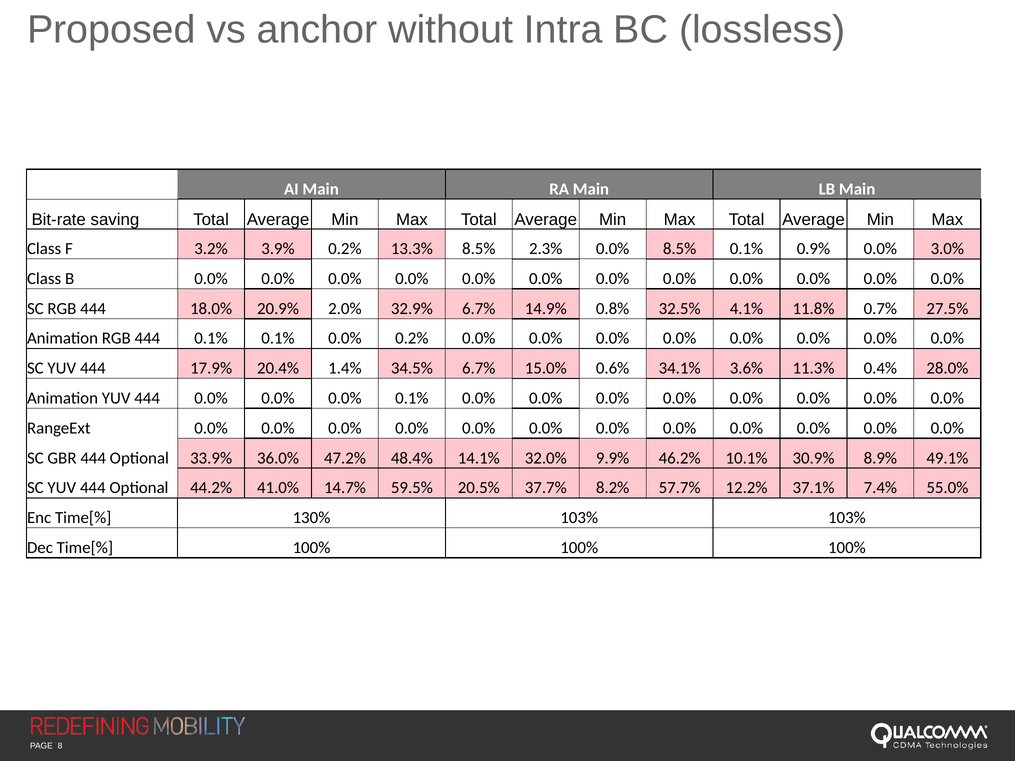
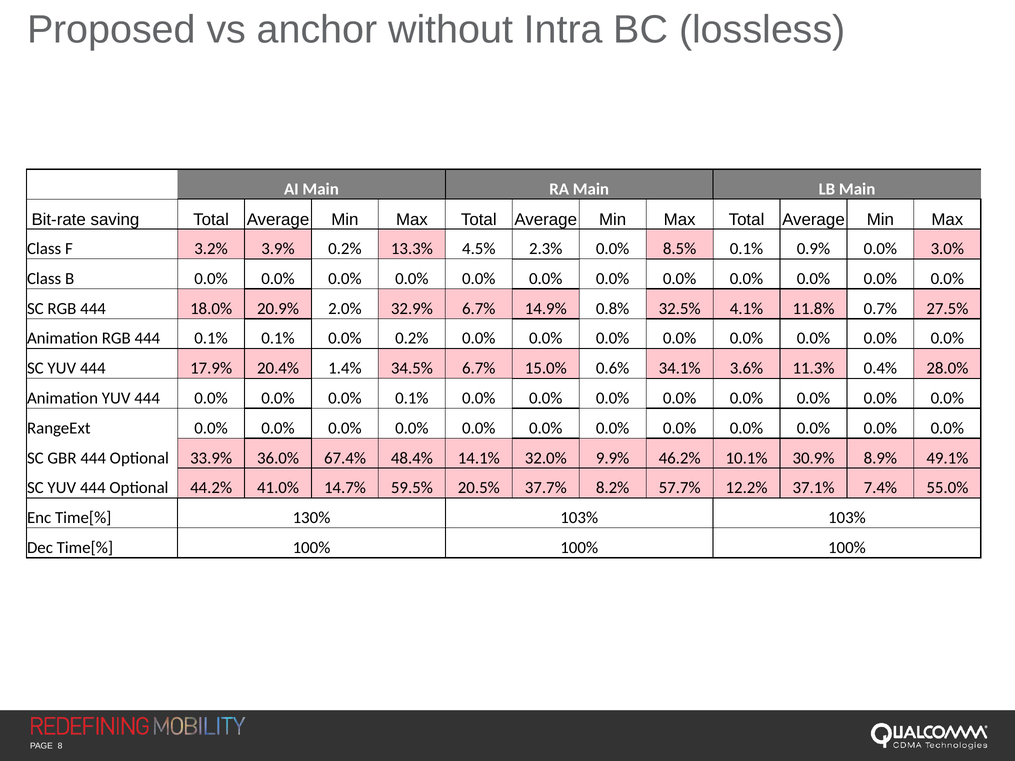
13.3% 8.5%: 8.5% -> 4.5%
47.2%: 47.2% -> 67.4%
